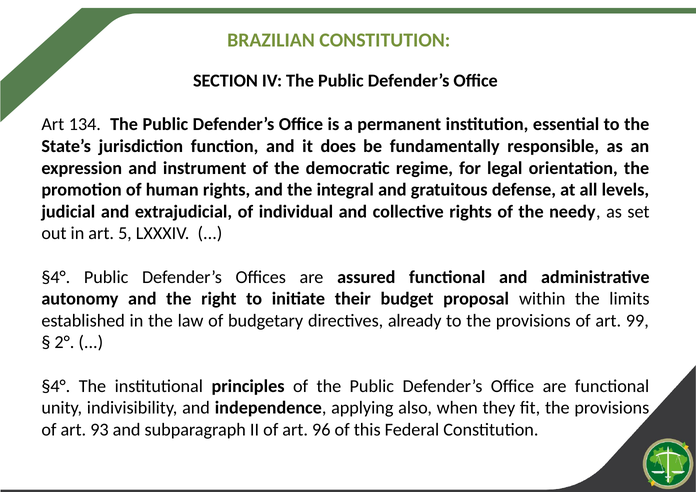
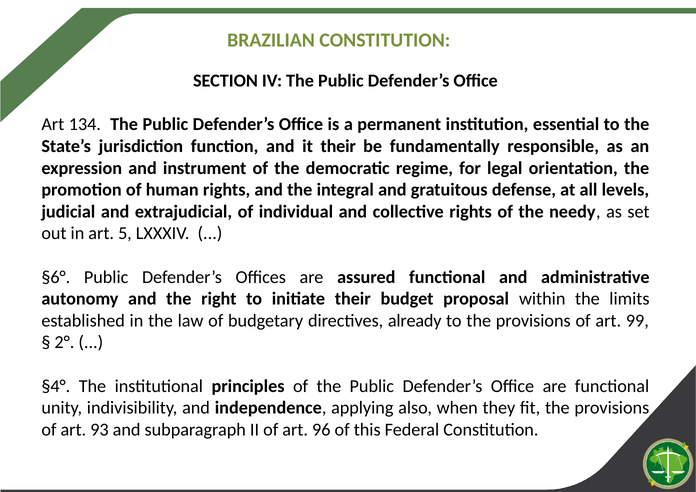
it does: does -> their
§4° at (56, 277): §4° -> §6°
